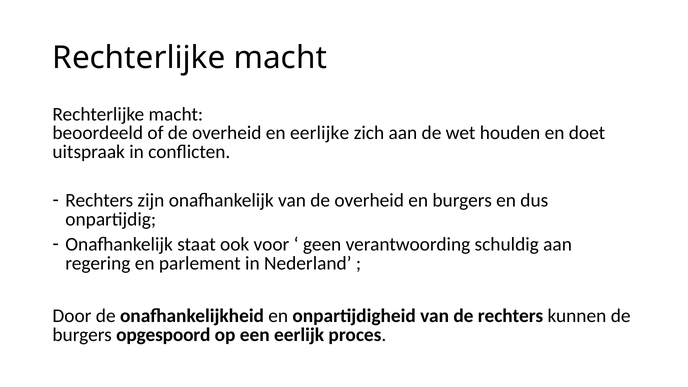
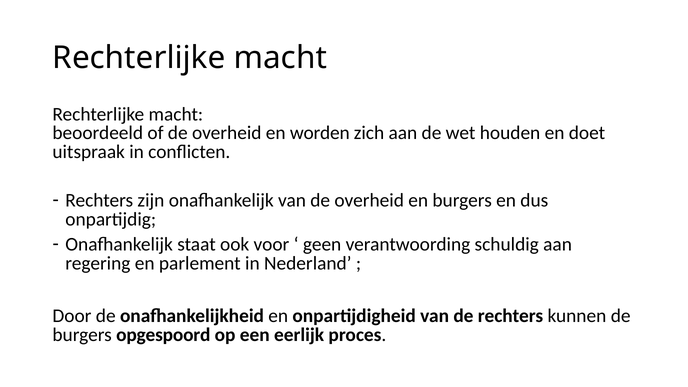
eerlijke: eerlijke -> worden
